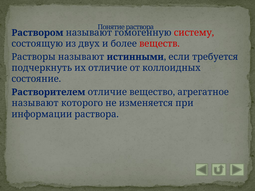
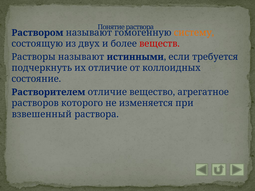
систему colour: red -> orange
называют at (35, 103): называют -> растворов
информации: информации -> взвешенный
